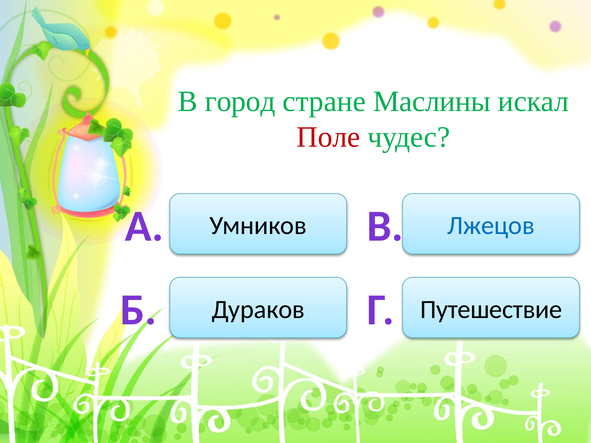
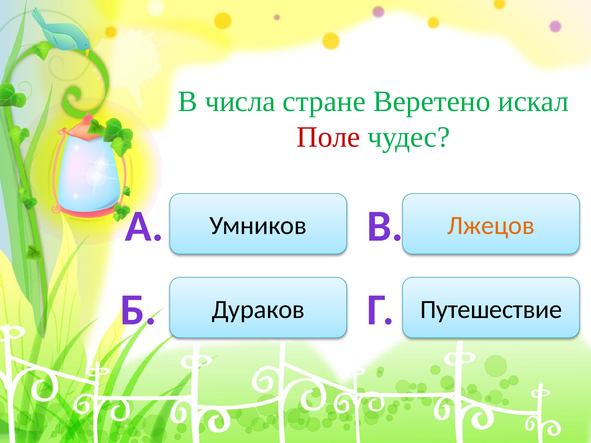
город: город -> числа
Маслины: Маслины -> Веретено
Лжецов colour: blue -> orange
